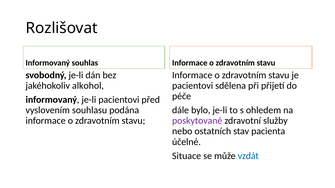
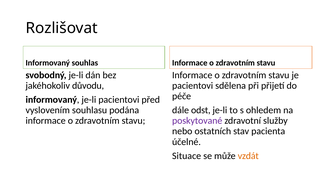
alkohol: alkohol -> důvodu
bylo: bylo -> odst
vzdát colour: blue -> orange
